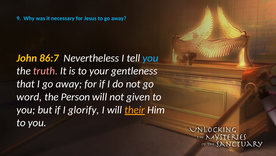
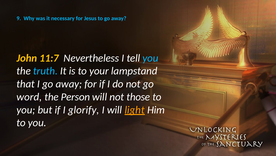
86:7: 86:7 -> 11:7
truth colour: pink -> light blue
gentleness: gentleness -> lampstand
given: given -> those
their: their -> light
